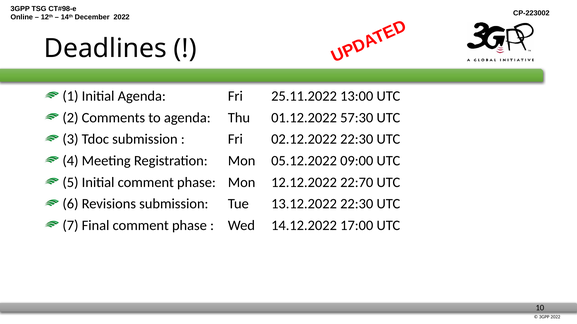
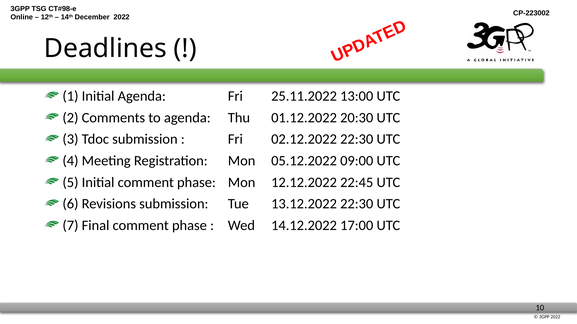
57:30: 57:30 -> 20:30
22:70: 22:70 -> 22:45
